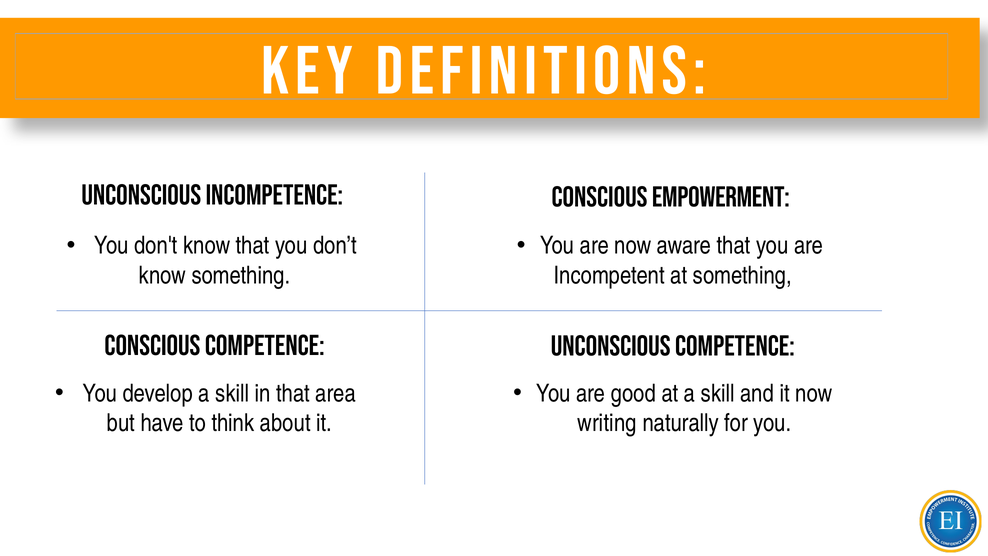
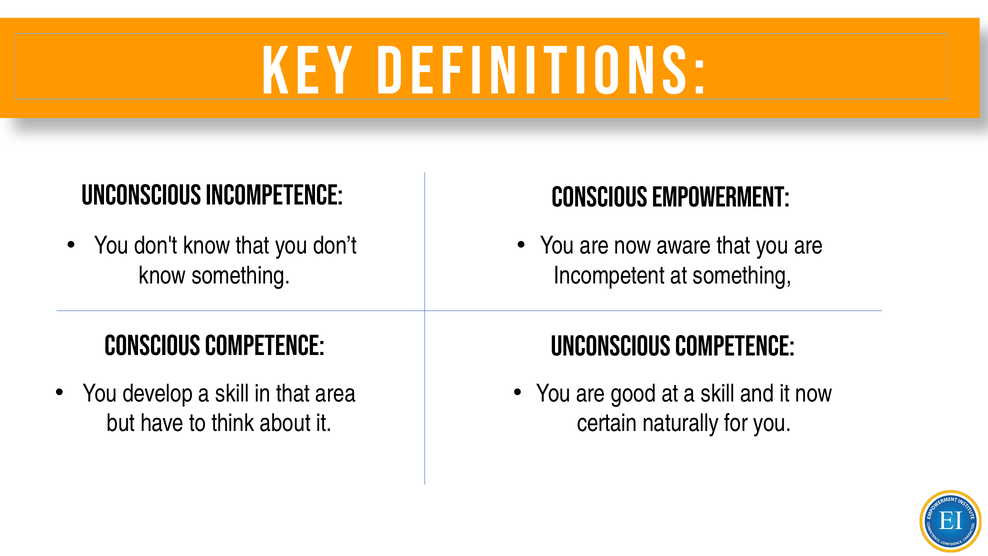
writing: writing -> certain
